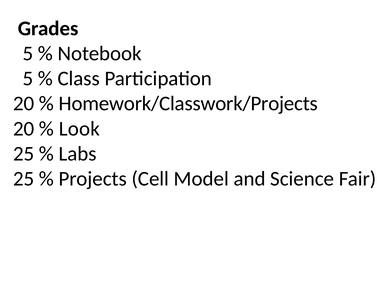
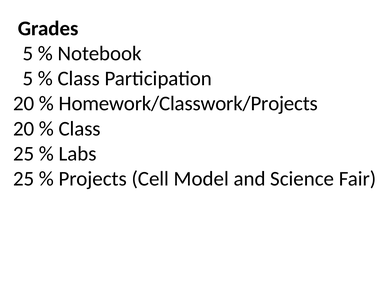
Look at (79, 129): Look -> Class
